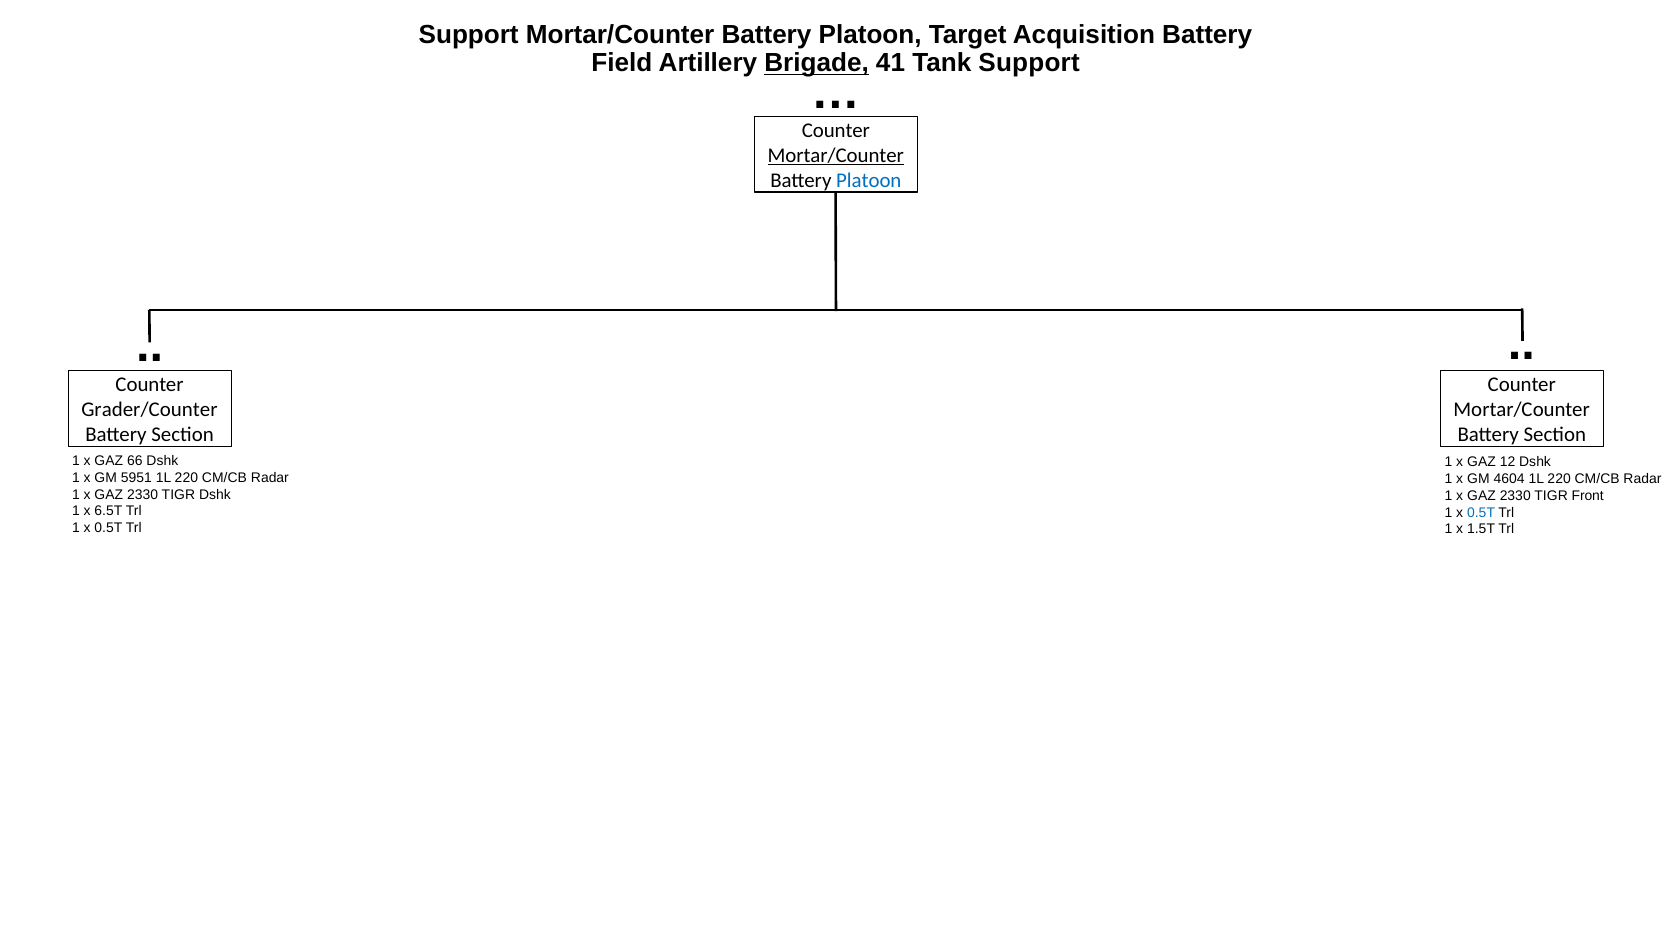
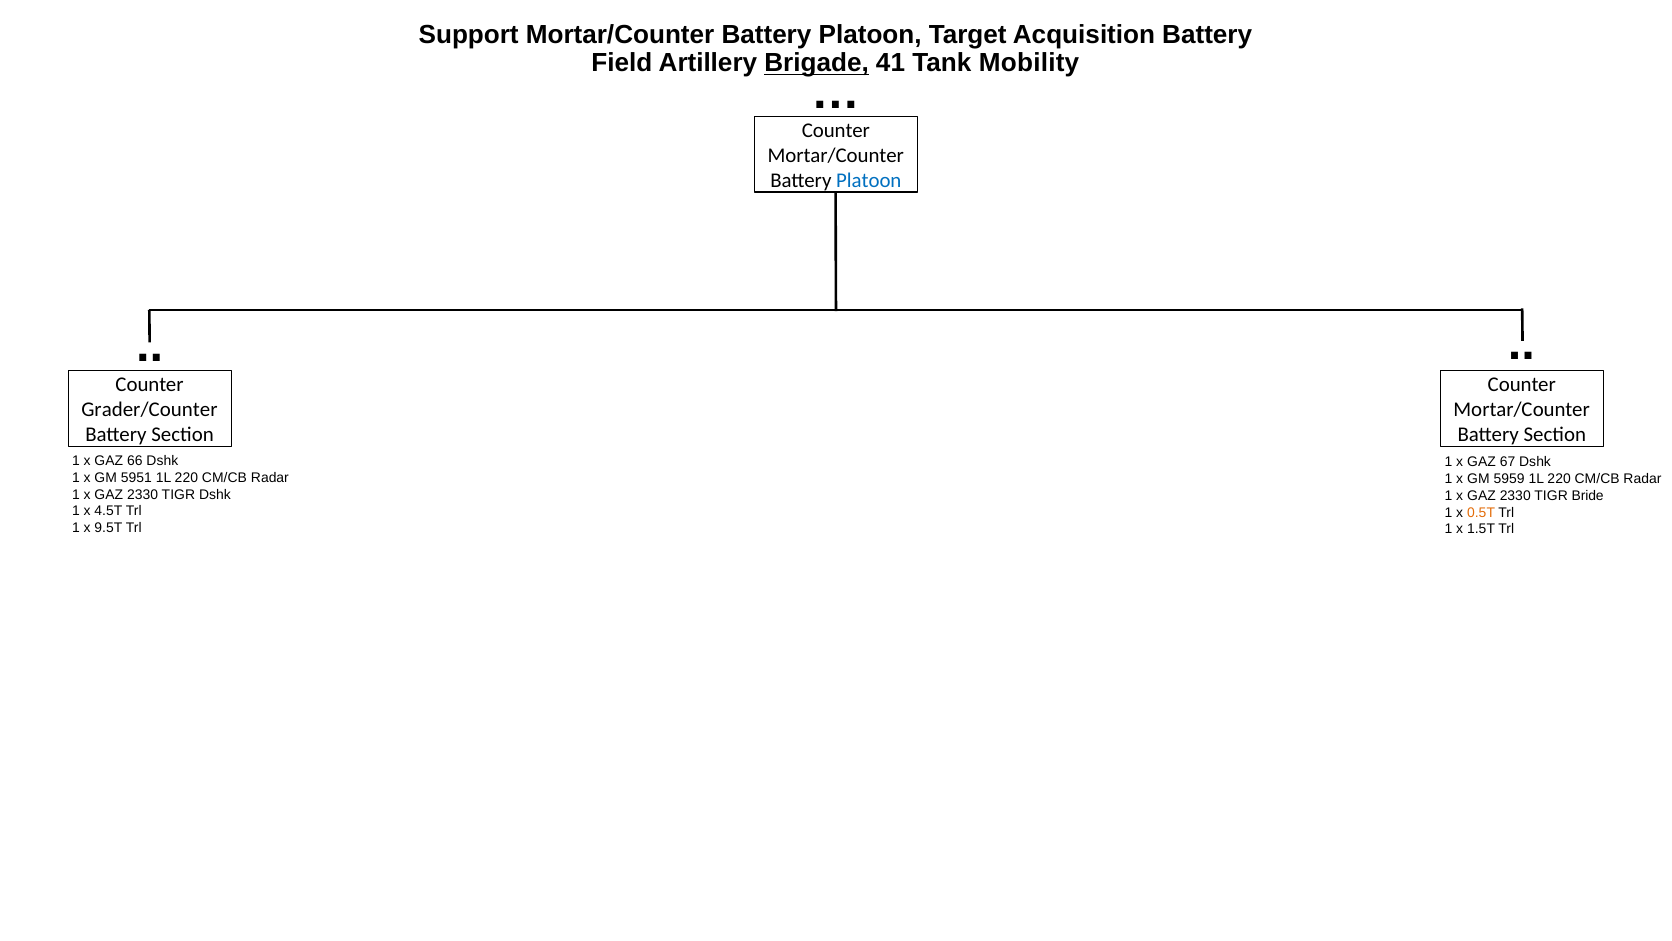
Tank Support: Support -> Mobility
Mortar/Counter at (836, 156) underline: present -> none
12: 12 -> 67
4604: 4604 -> 5959
Front: Front -> Bride
6.5T: 6.5T -> 4.5T
0.5T at (1481, 512) colour: blue -> orange
0.5T at (108, 528): 0.5T -> 9.5T
